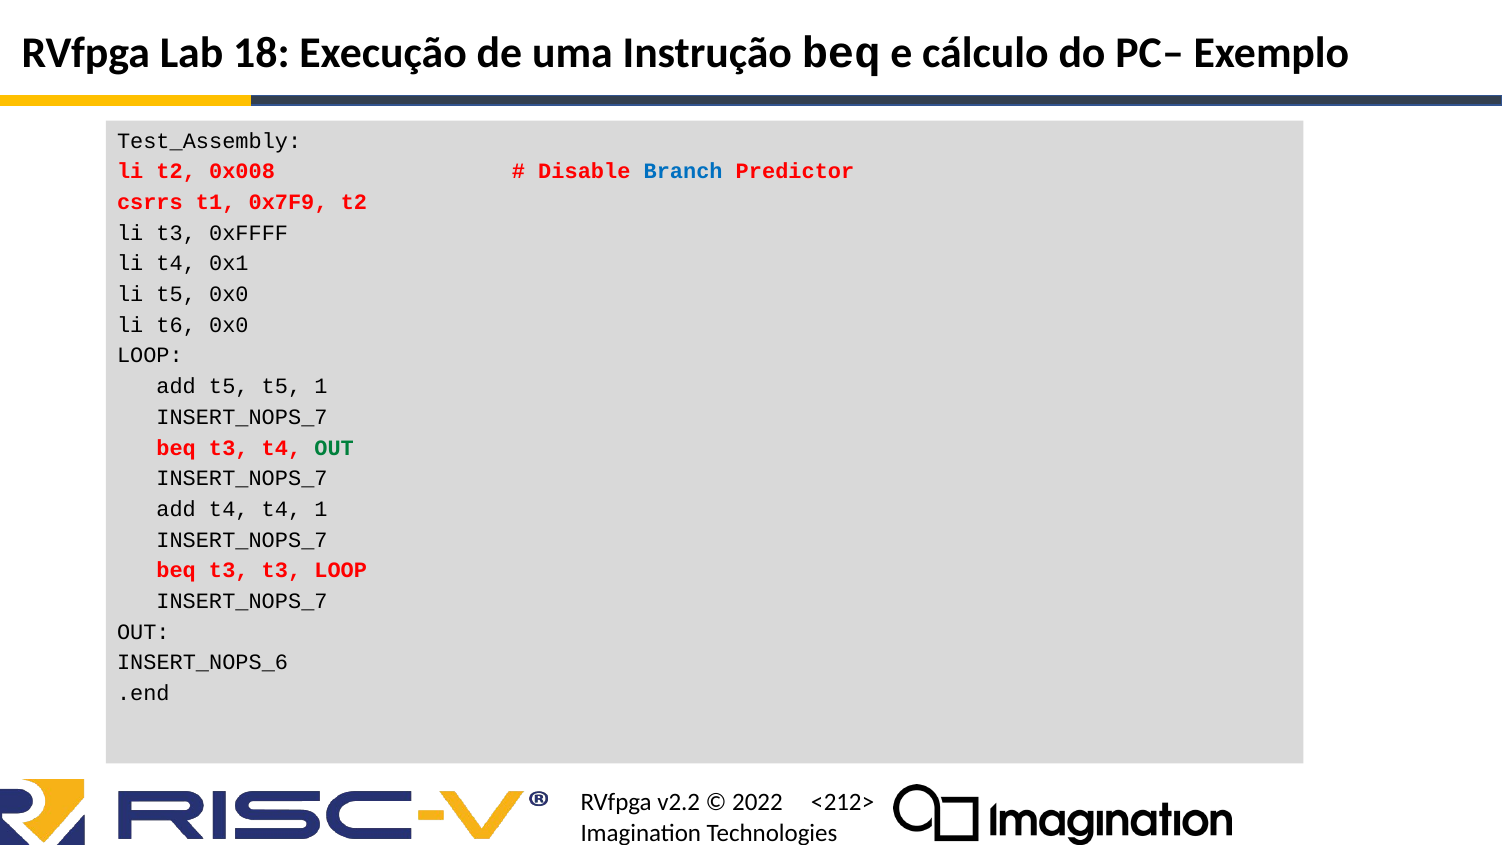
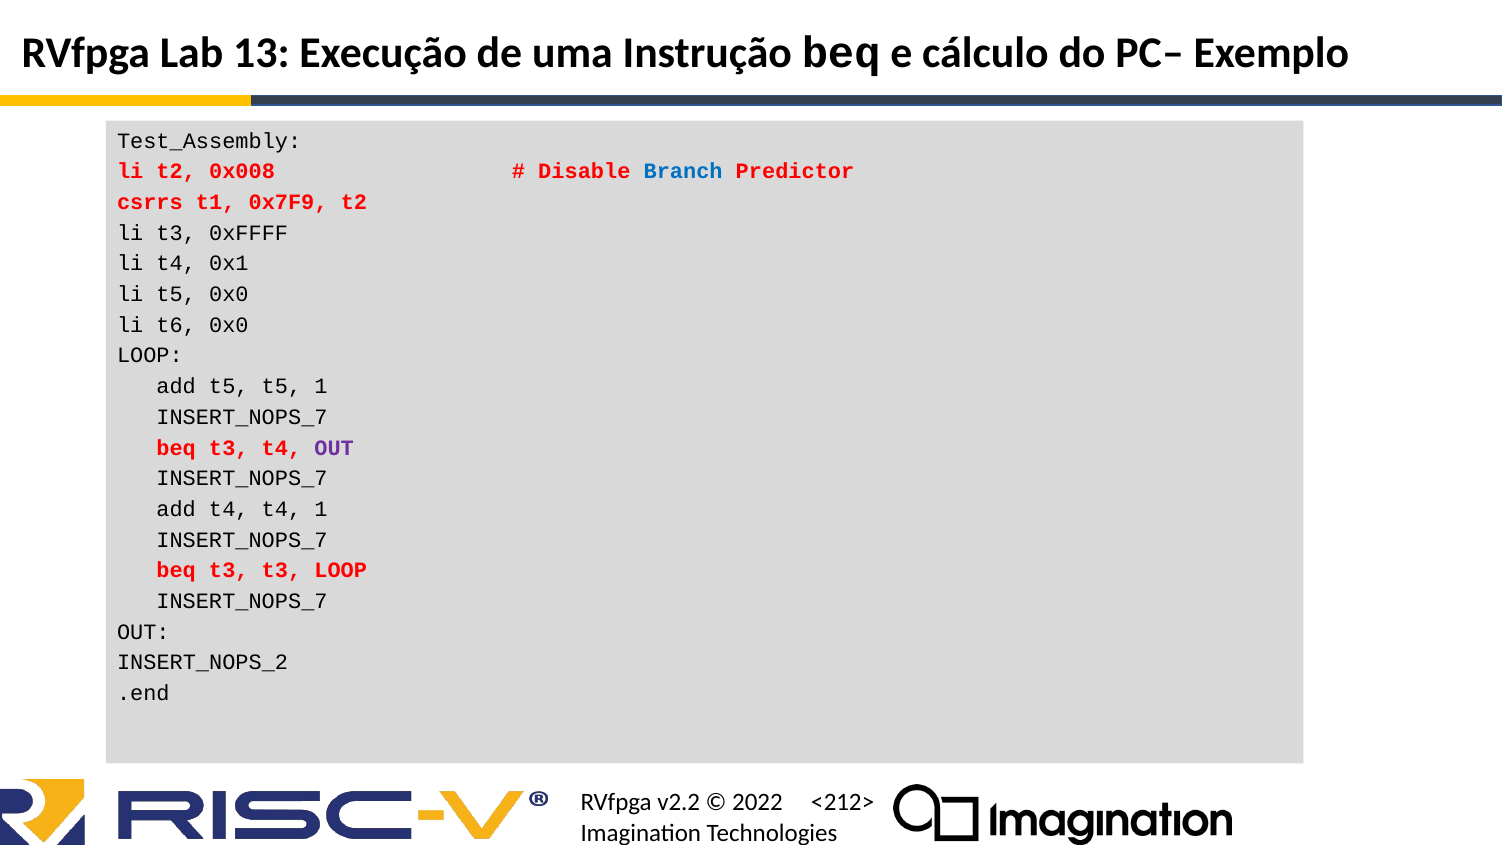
18: 18 -> 13
OUT at (334, 448) colour: green -> purple
INSERT_NOPS_6: INSERT_NOPS_6 -> INSERT_NOPS_2
